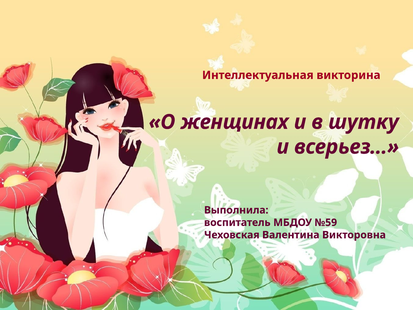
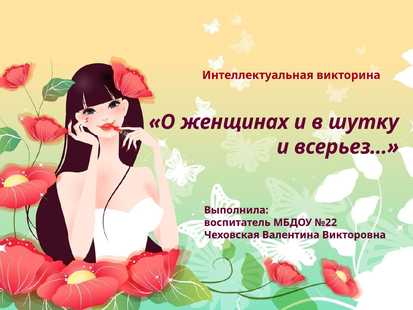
№59: №59 -> №22
